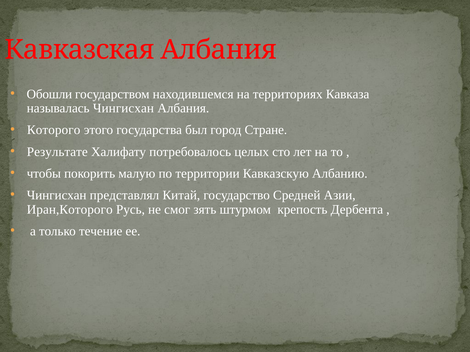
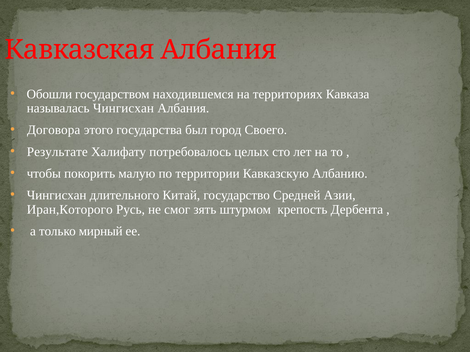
Которого: Которого -> Договора
Стране: Стране -> Своего
представлял: представлял -> длительного
течение: течение -> мирный
